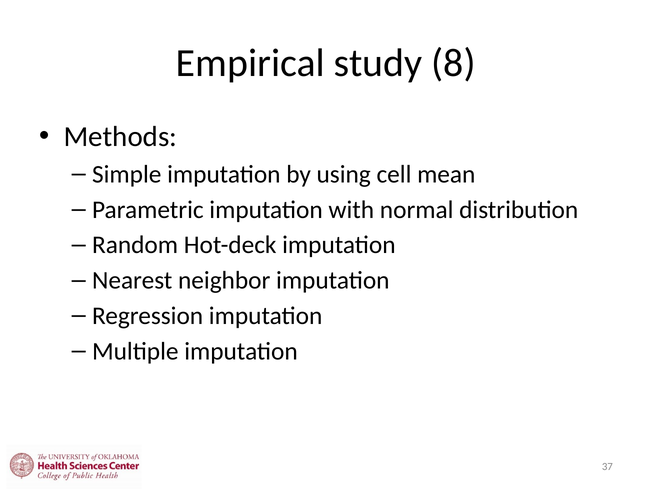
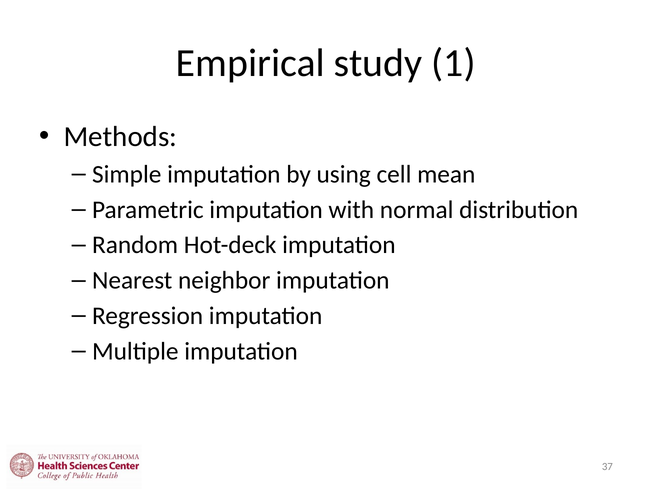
8: 8 -> 1
